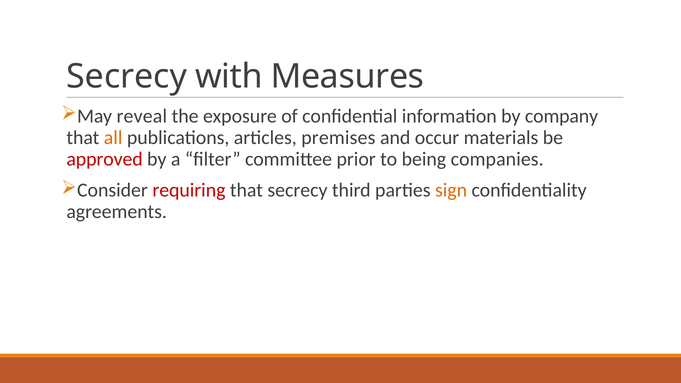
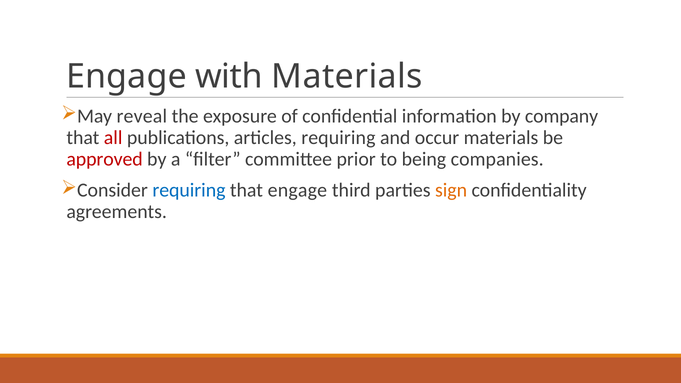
Secrecy at (127, 76): Secrecy -> Engage
with Measures: Measures -> Materials
all colour: orange -> red
articles premises: premises -> requiring
requiring at (189, 190) colour: red -> blue
that secrecy: secrecy -> engage
